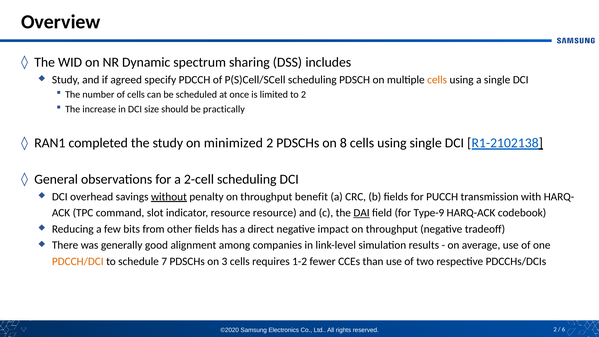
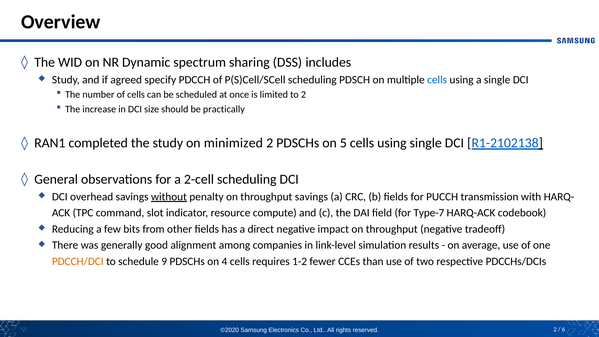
cells at (437, 80) colour: orange -> blue
8: 8 -> 5
throughput benefit: benefit -> savings
resource resource: resource -> compute
DAI underline: present -> none
Type-9: Type-9 -> Type-7
7: 7 -> 9
3: 3 -> 4
